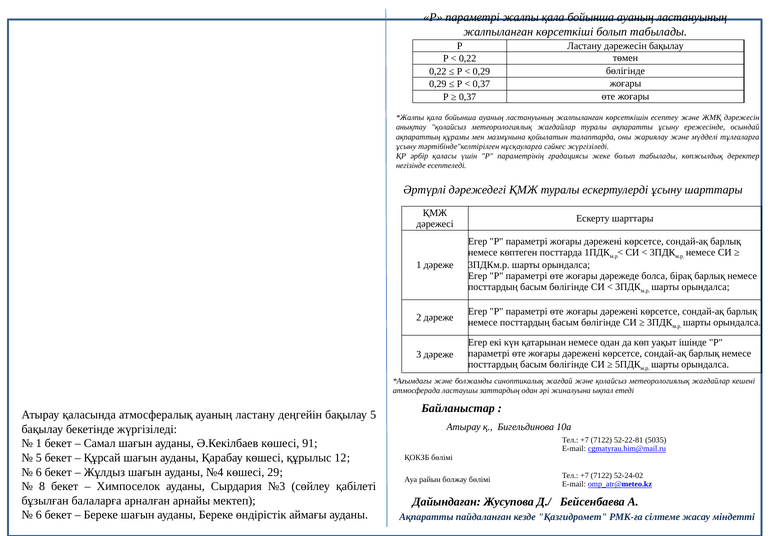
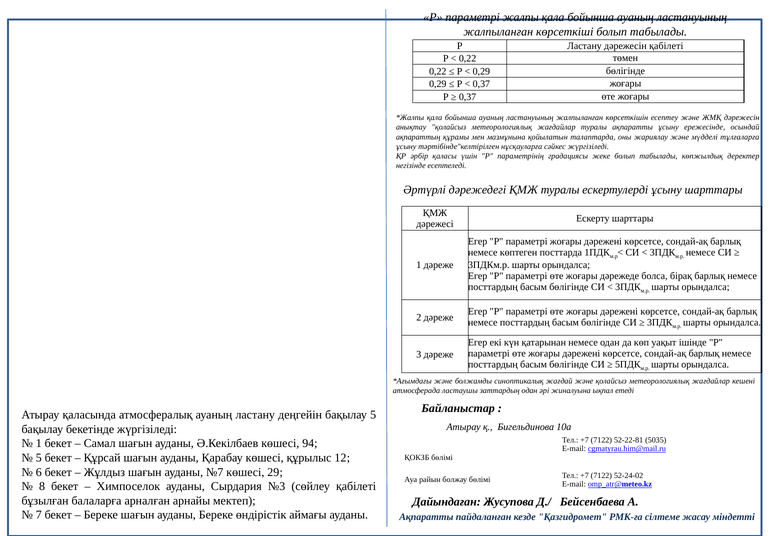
дәрежесін бақылау: бақылау -> қабілеті
91: 91 -> 94
№4: №4 -> №7
6 at (39, 515): 6 -> 7
